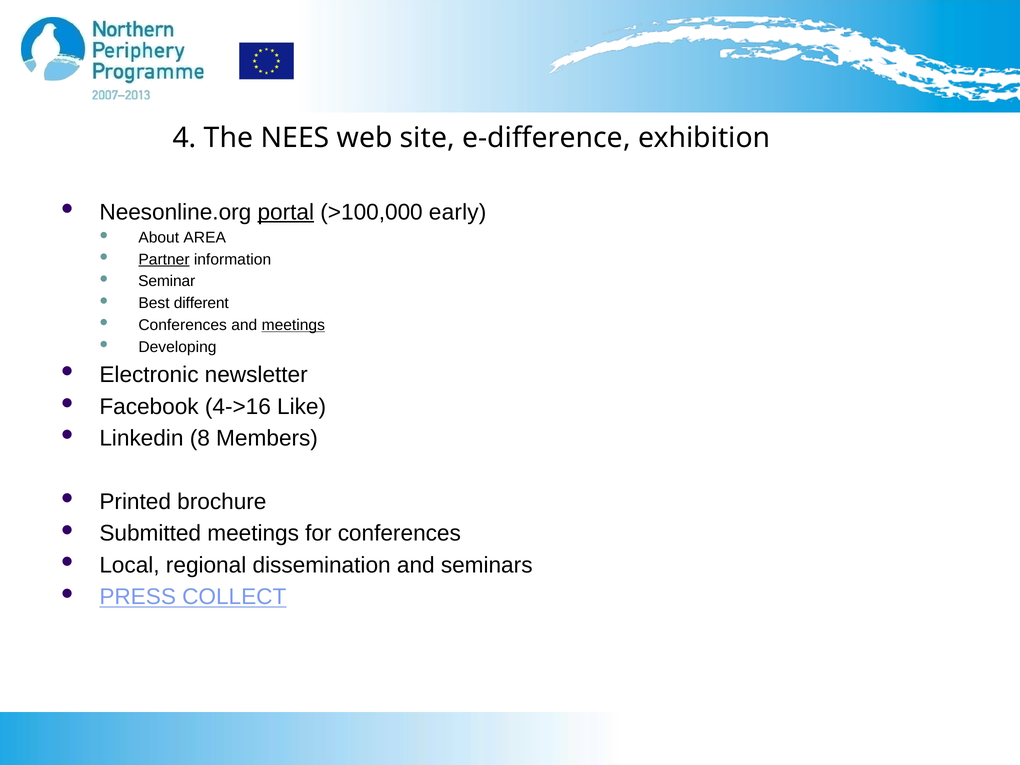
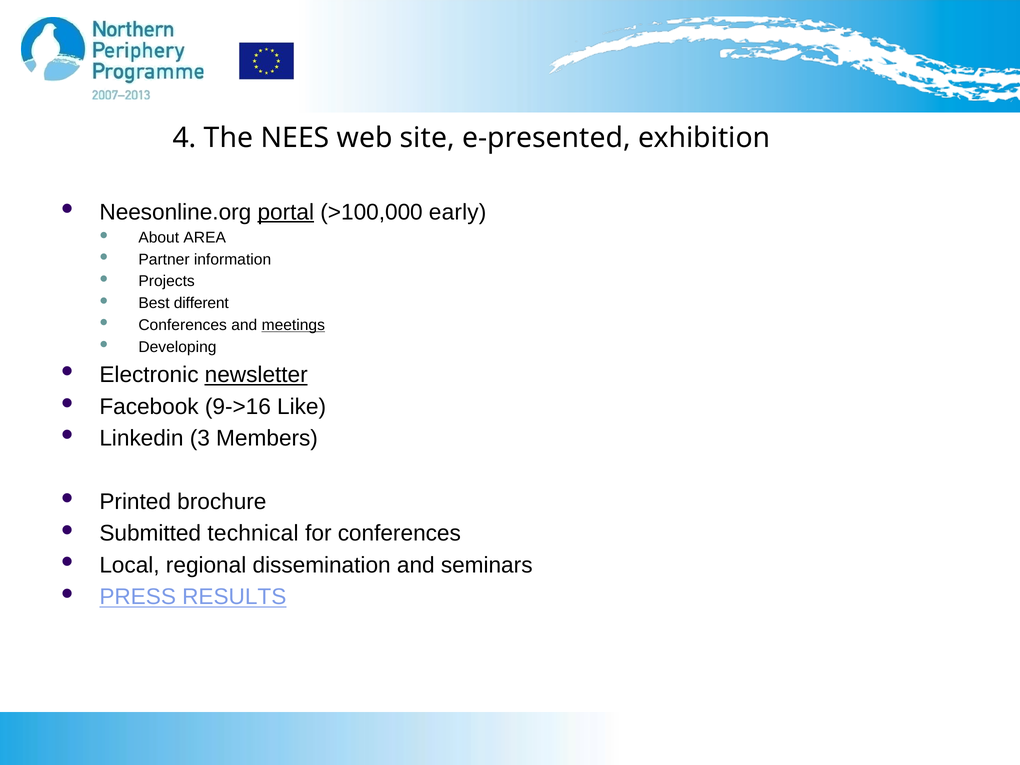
e-difference: e-difference -> e-presented
Partner underline: present -> none
Seminar: Seminar -> Projects
newsletter underline: none -> present
4->16: 4->16 -> 9->16
8: 8 -> 3
Submitted meetings: meetings -> technical
COLLECT: COLLECT -> RESULTS
